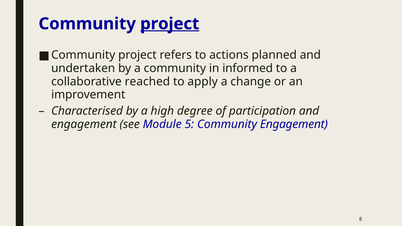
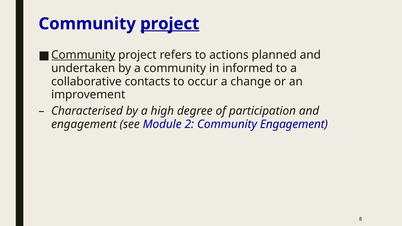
Community at (83, 55) underline: none -> present
reached: reached -> contacts
apply: apply -> occur
5: 5 -> 2
